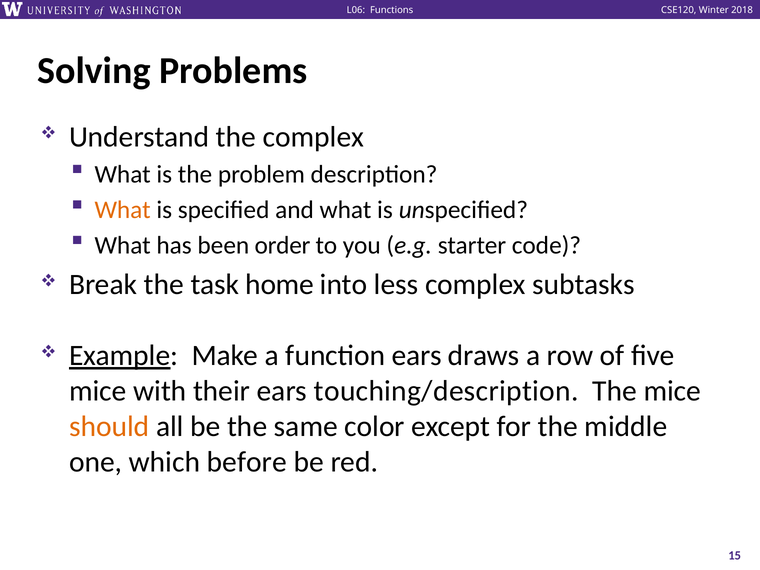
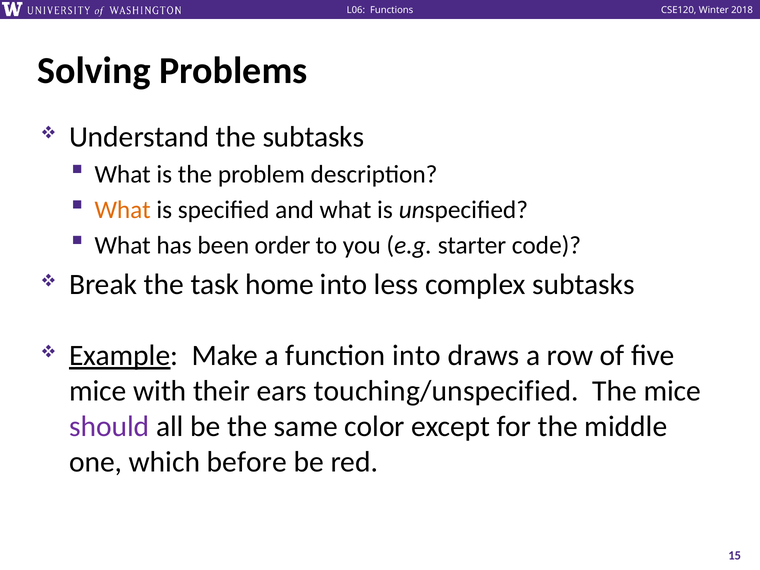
the complex: complex -> subtasks
function ears: ears -> into
touching/description: touching/description -> touching/unspecified
should colour: orange -> purple
